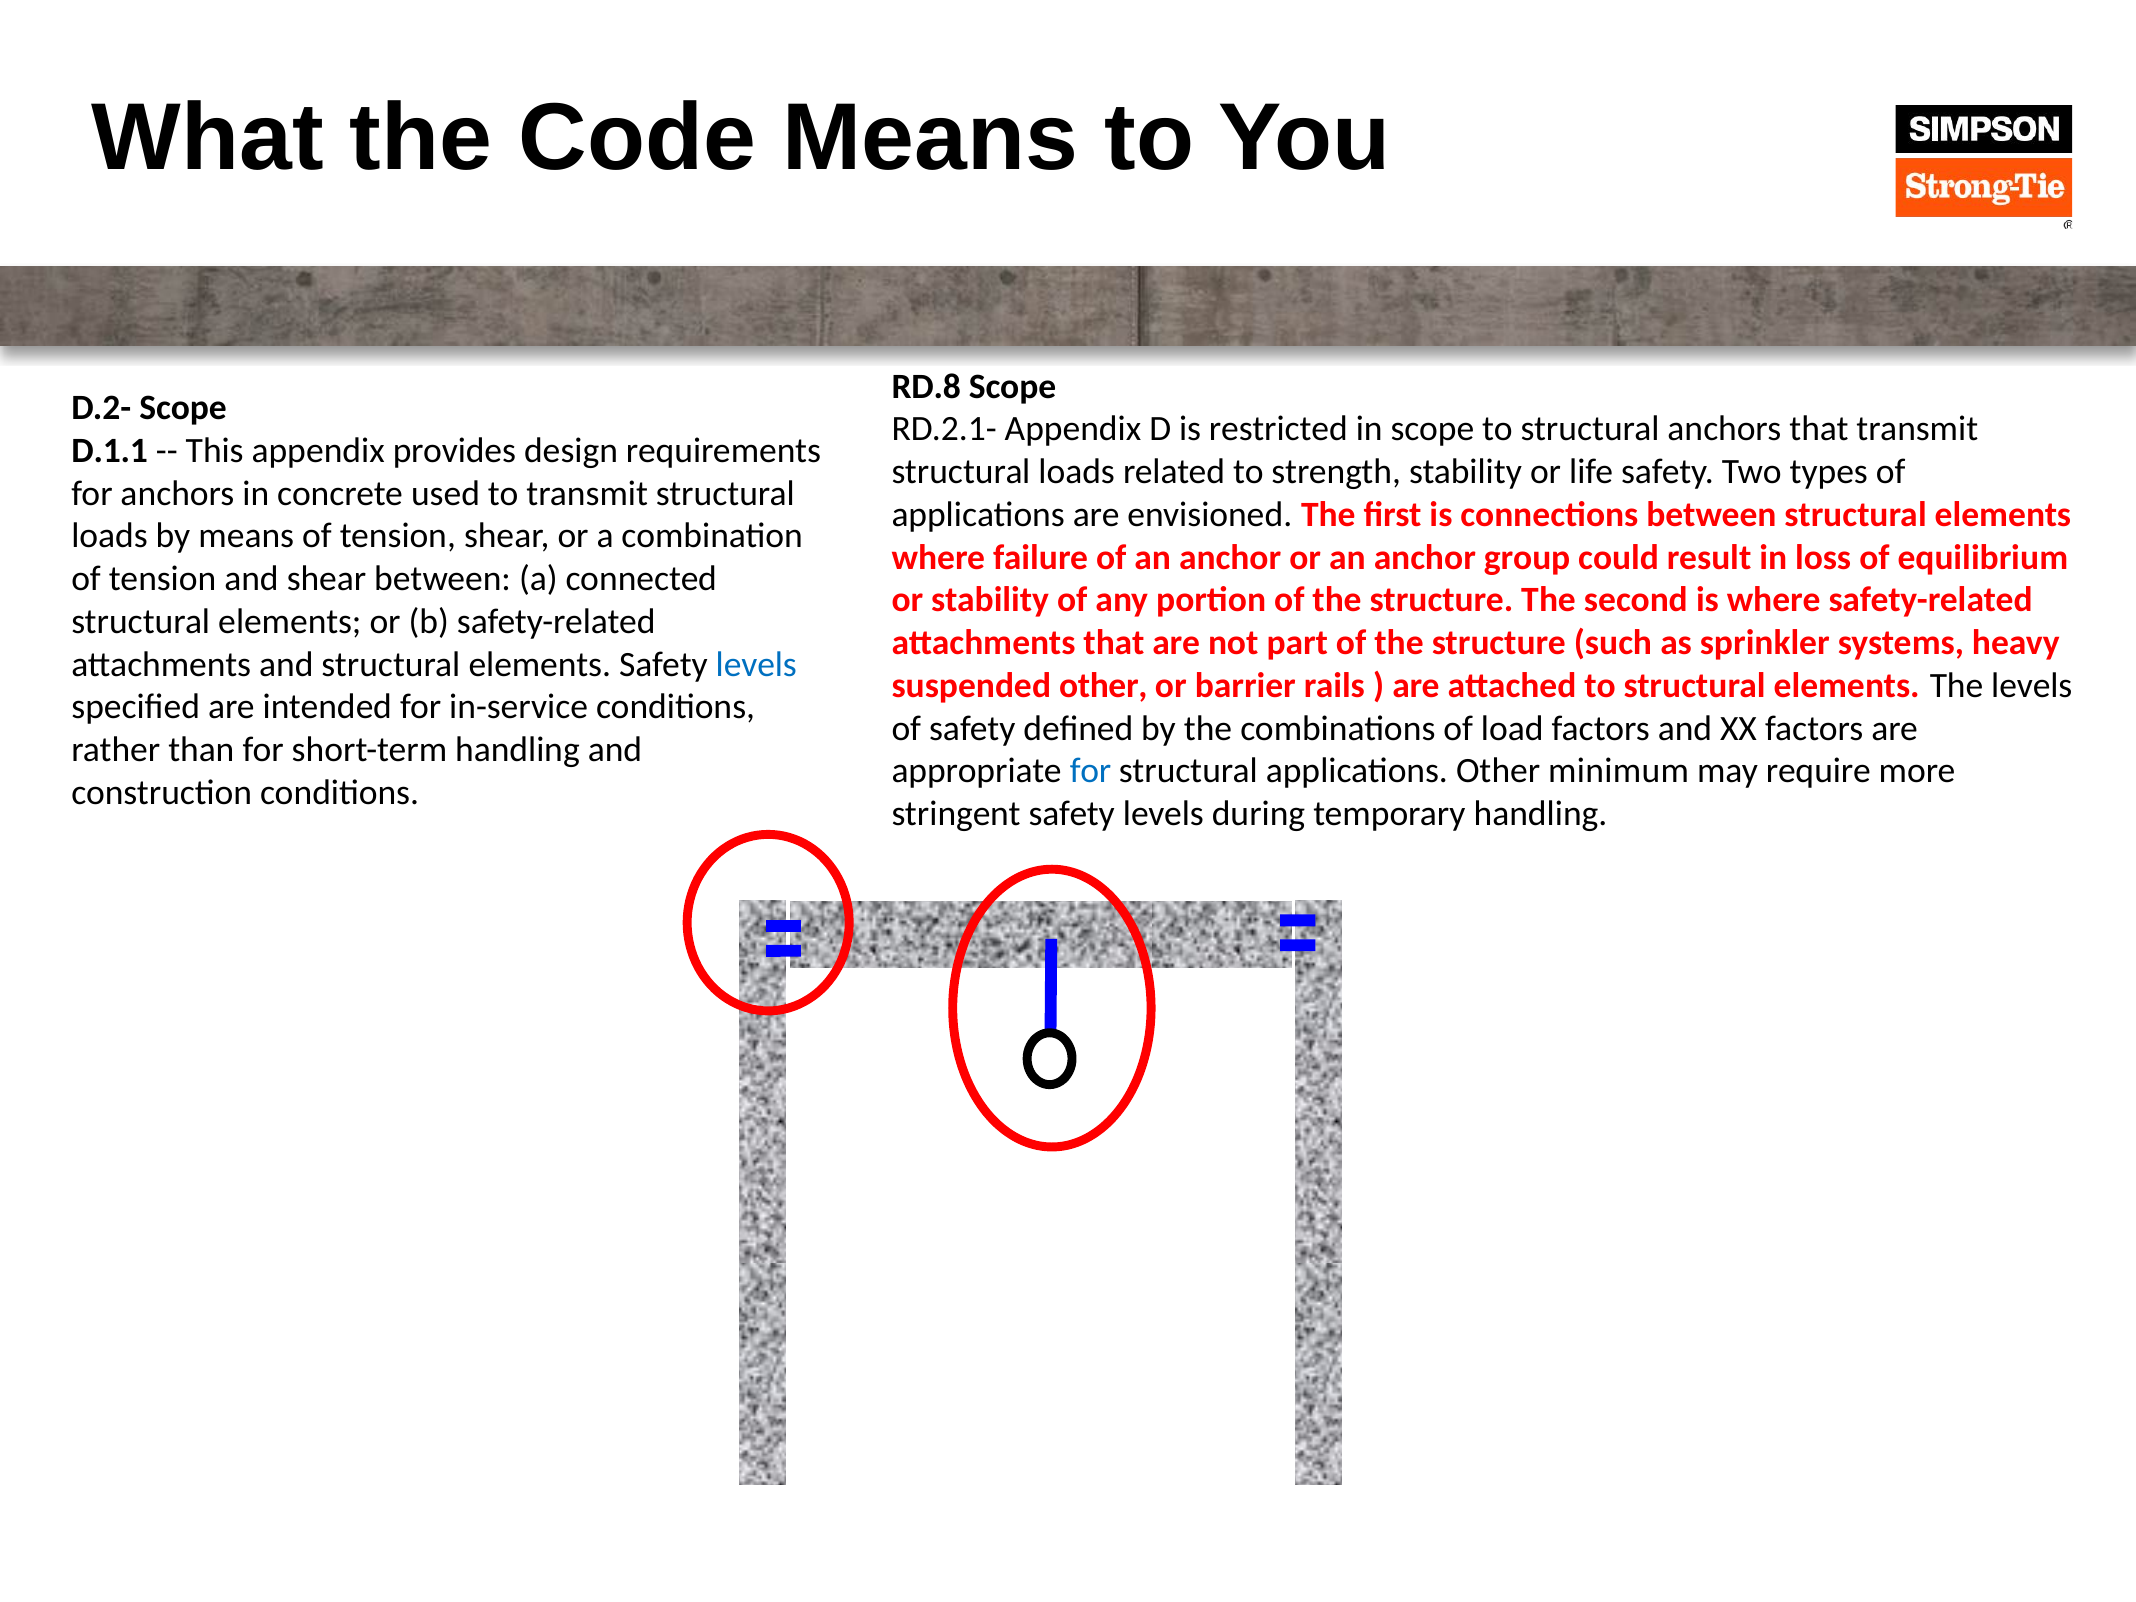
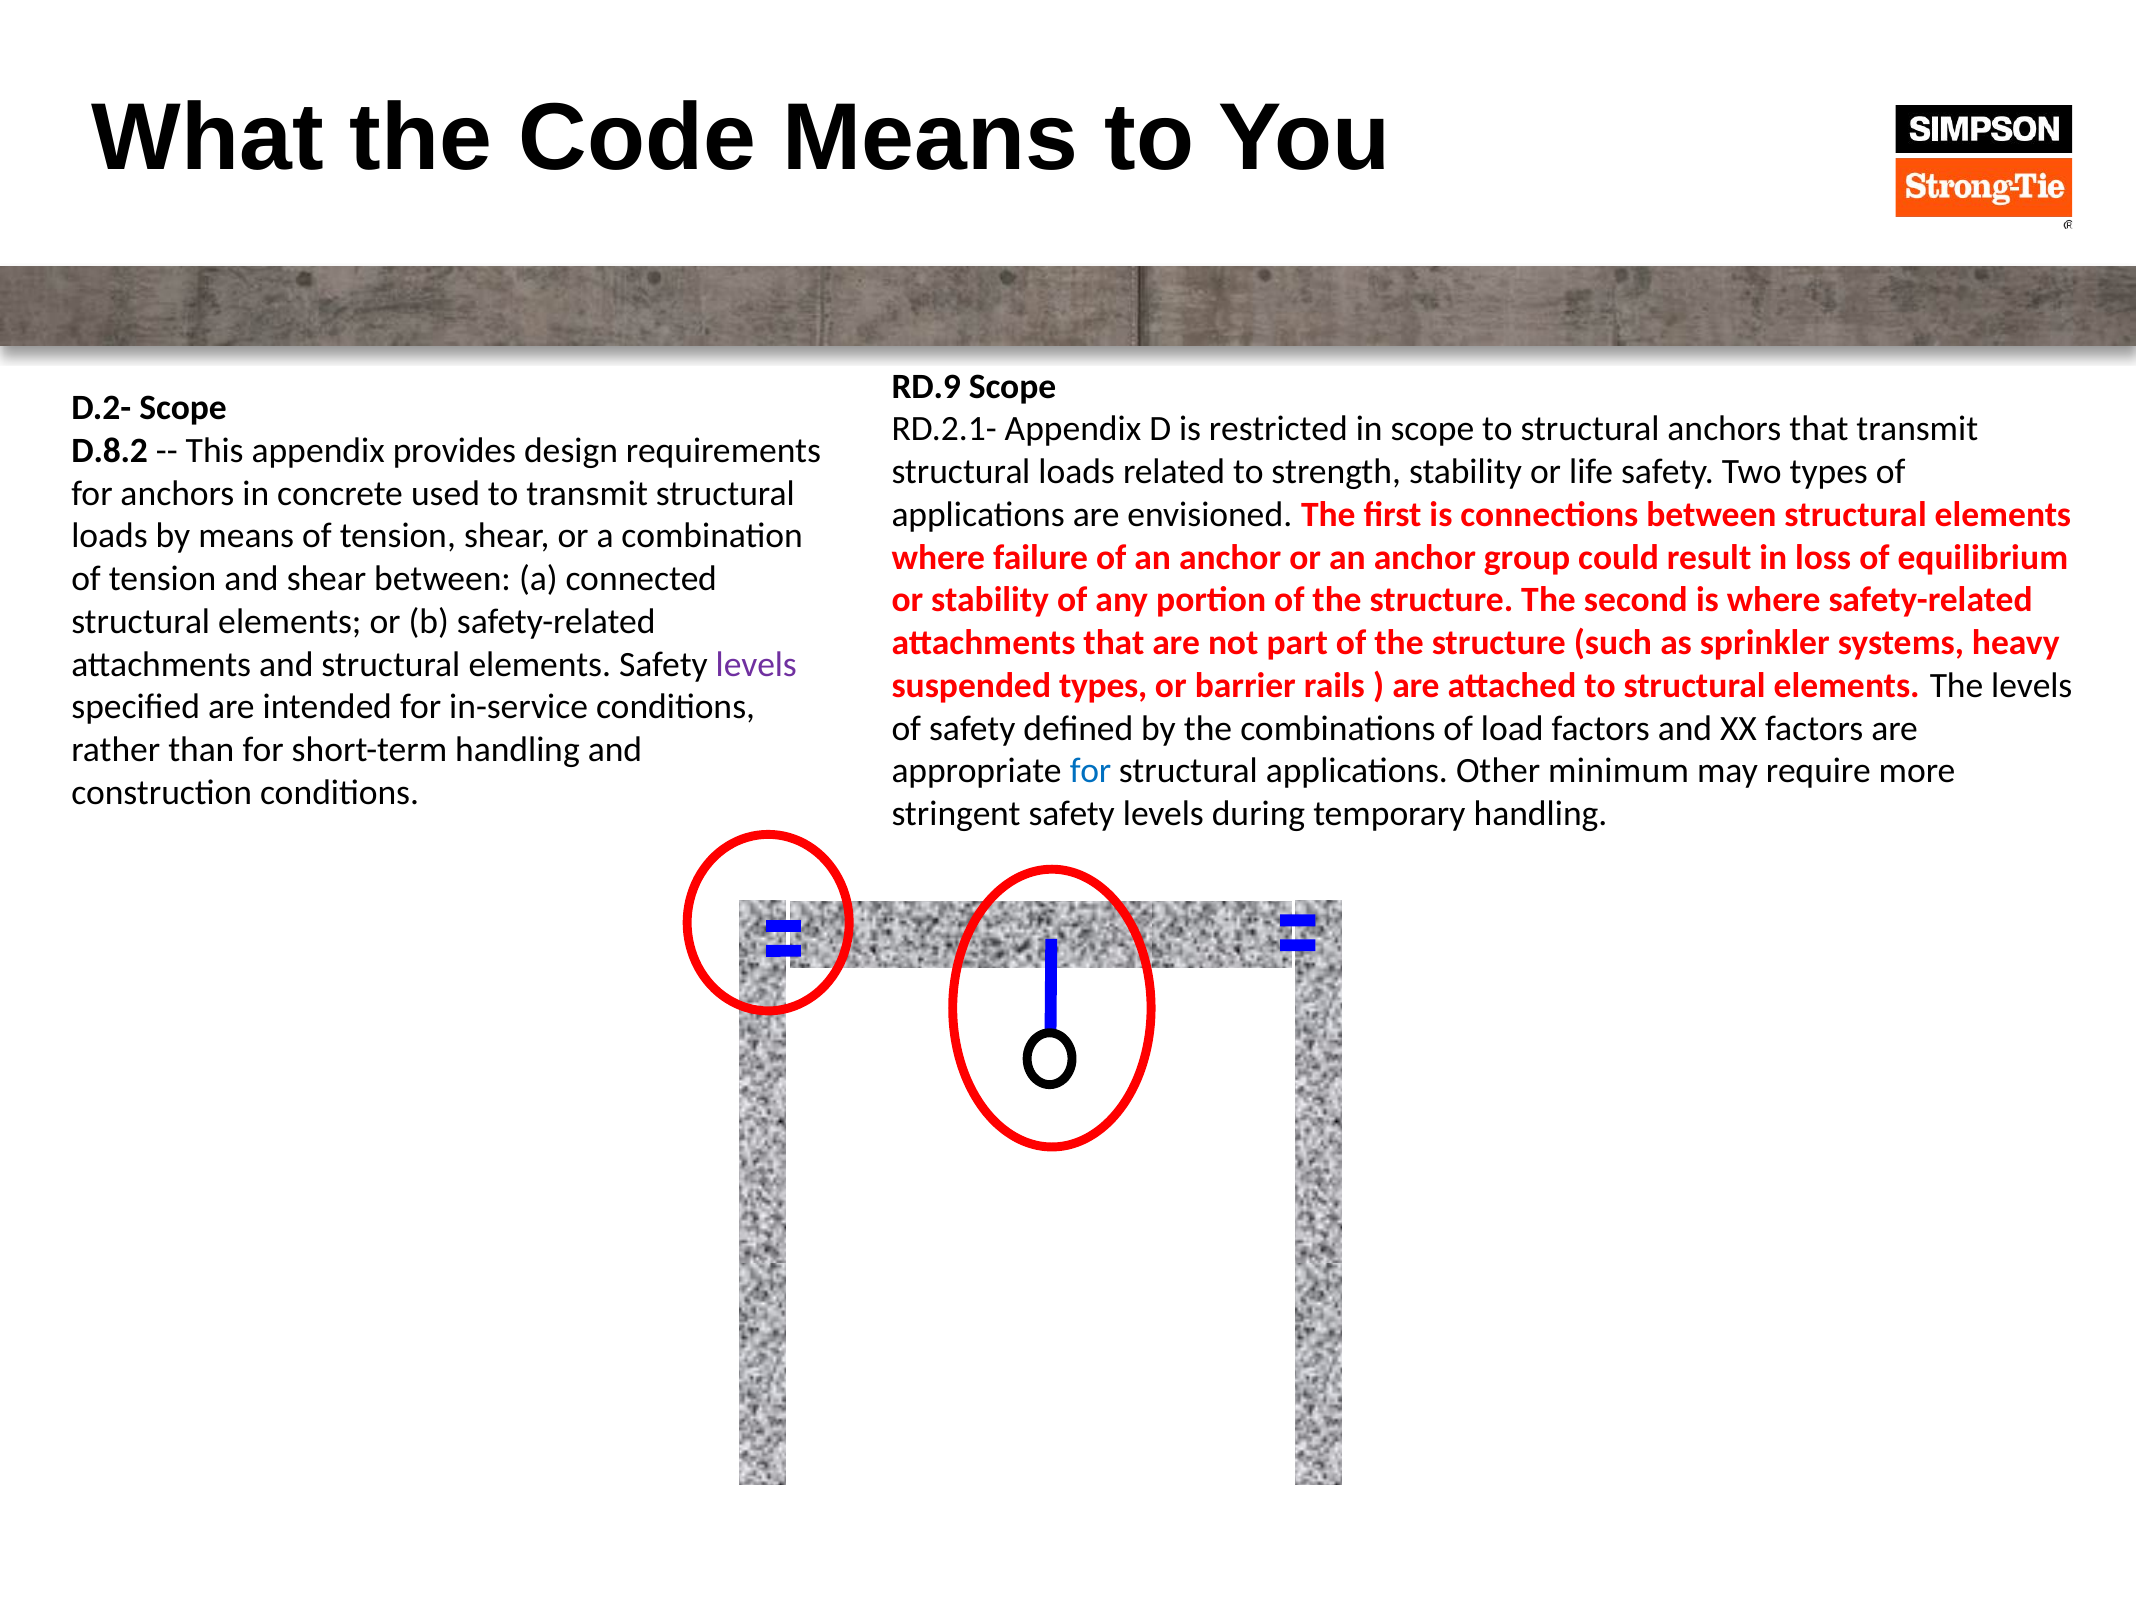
RD.8: RD.8 -> RD.9
D.1.1: D.1.1 -> D.8.2
levels at (756, 664) colour: blue -> purple
suspended other: other -> types
